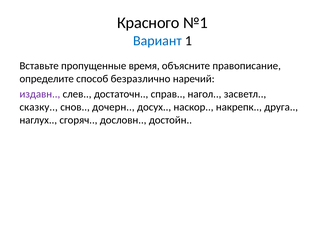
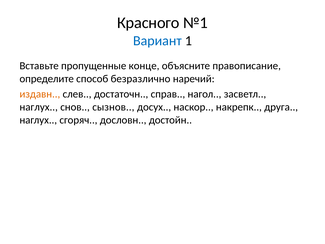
время: время -> конце
издавн colour: purple -> orange
сказку at (39, 107): сказку -> наглух
дочерн: дочерн -> сызнов
